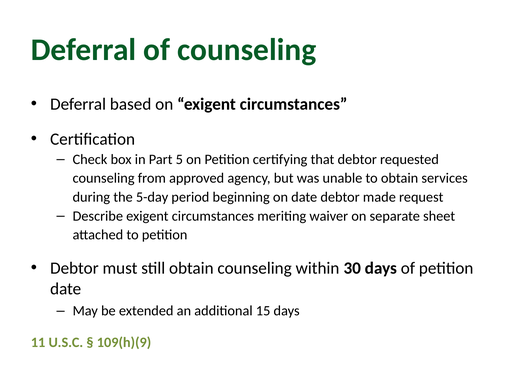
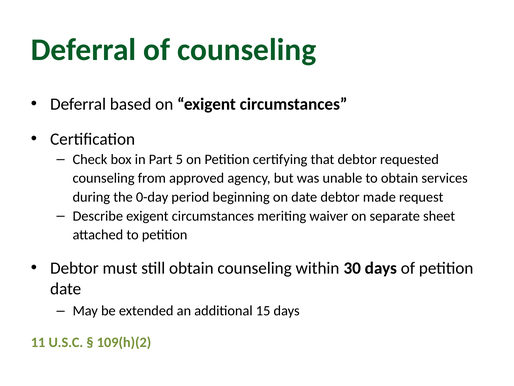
5-day: 5-day -> 0-day
109(h)(9: 109(h)(9 -> 109(h)(2
